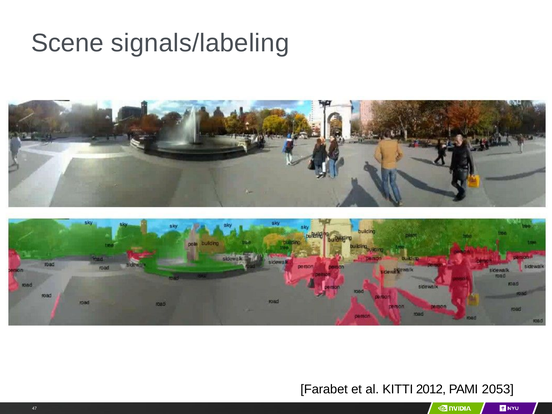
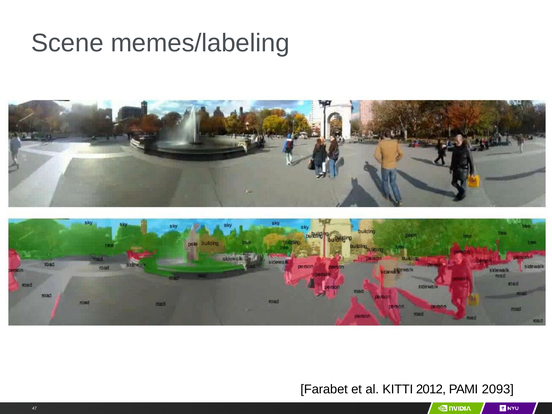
signals/labeling: signals/labeling -> memes/labeling
2053: 2053 -> 2093
